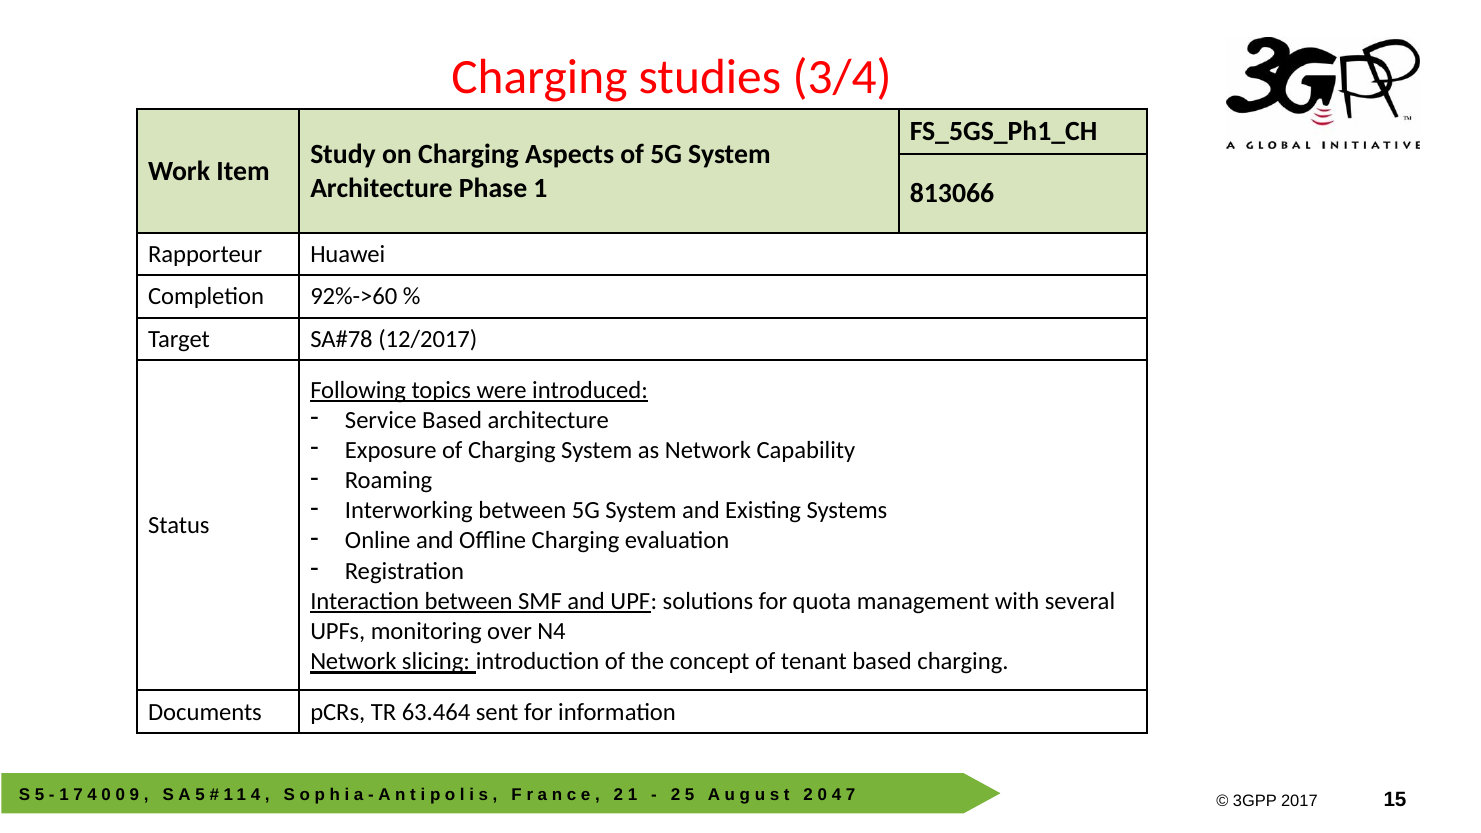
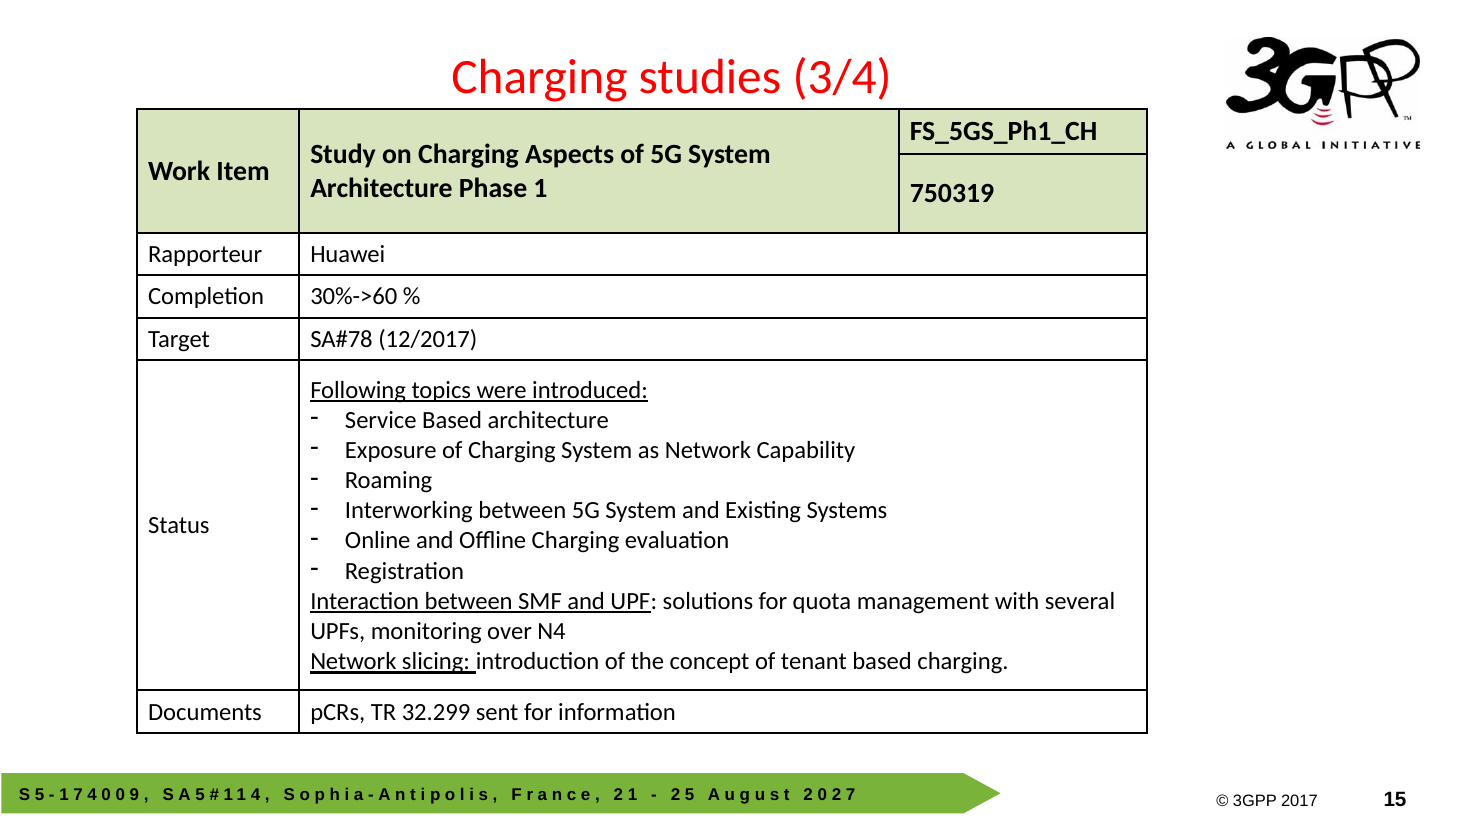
813066: 813066 -> 750319
92%->60: 92%->60 -> 30%->60
63.464: 63.464 -> 32.299
4 at (836, 795): 4 -> 2
